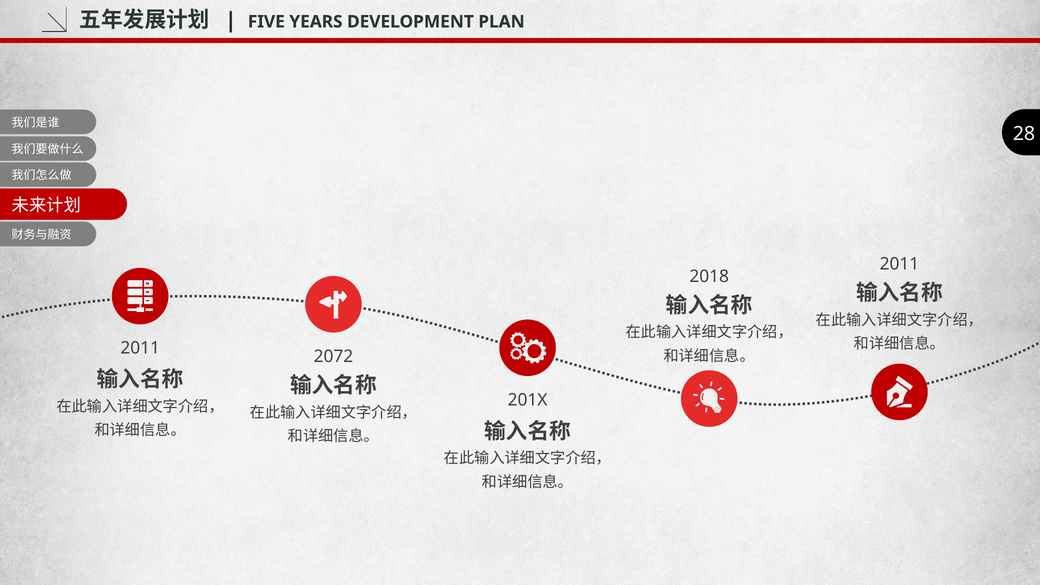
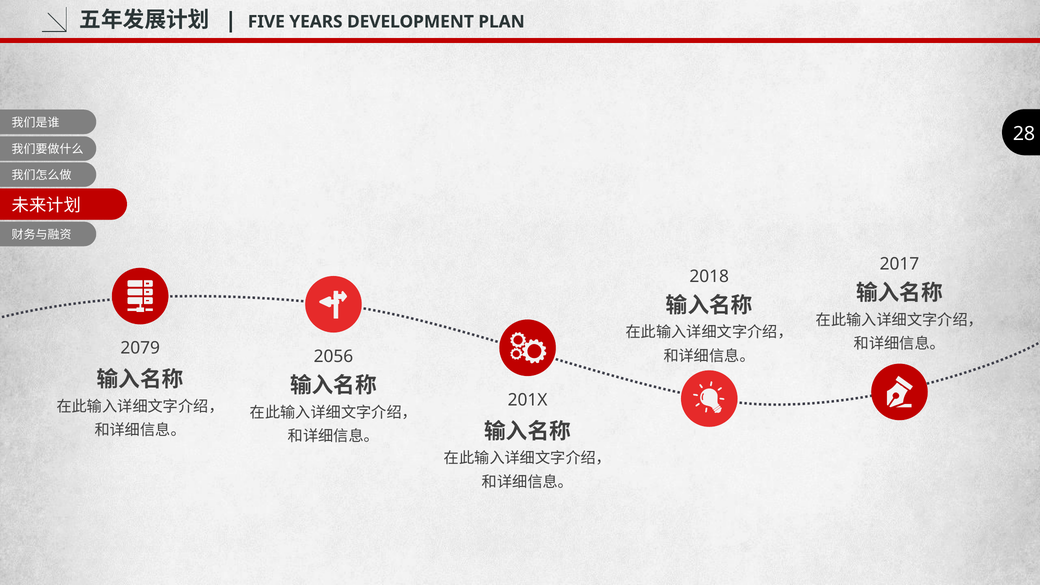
2011 at (899, 264): 2011 -> 2017
2011 at (140, 348): 2011 -> 2079
2072: 2072 -> 2056
